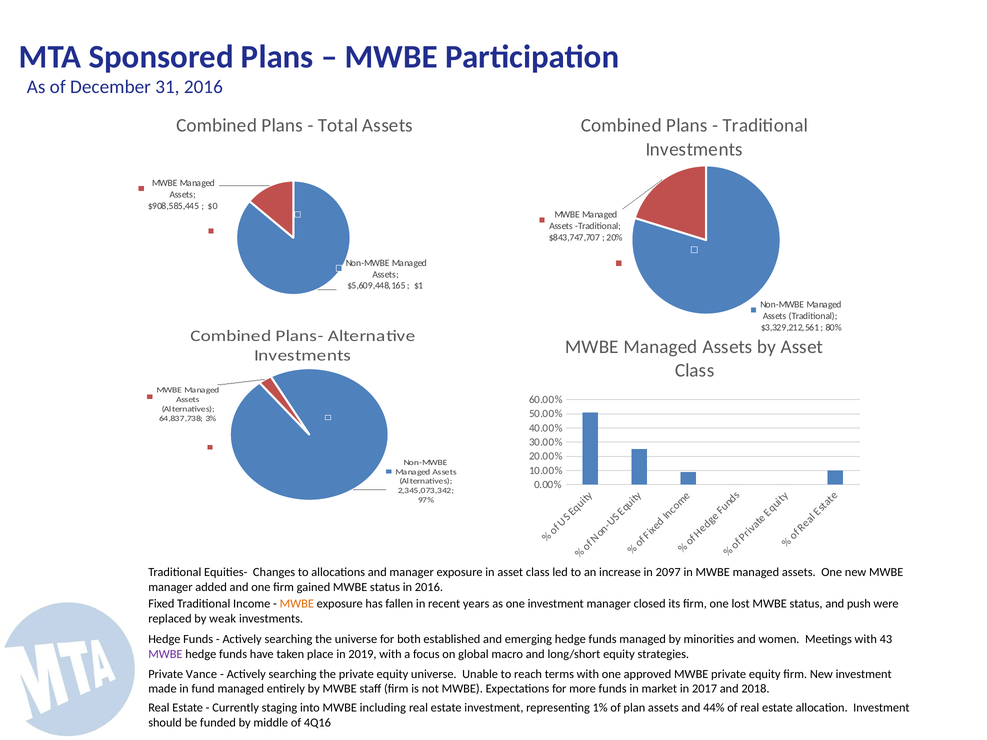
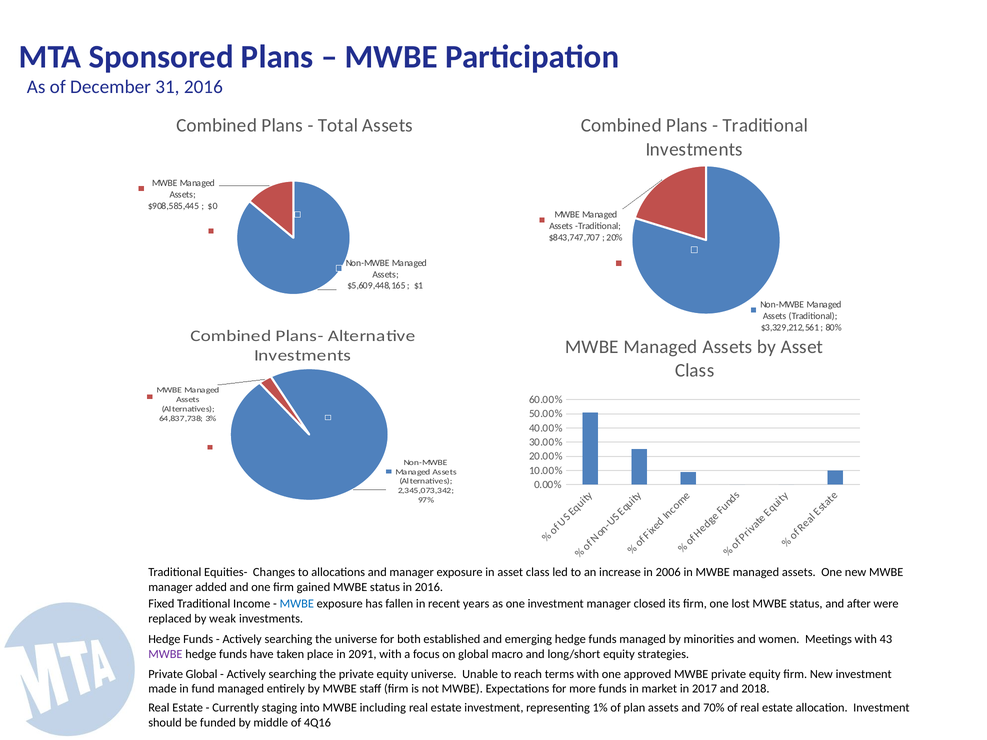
2097: 2097 -> 2006
MWBE at (297, 604) colour: orange -> blue
push: push -> after
2019: 2019 -> 2091
Private Vance: Vance -> Global
44%: 44% -> 70%
